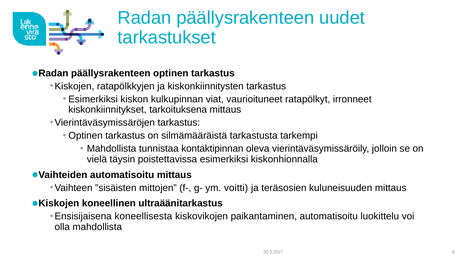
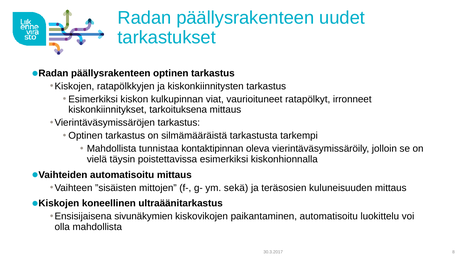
voitti: voitti -> sekä
koneellisesta: koneellisesta -> sivunäkymien
